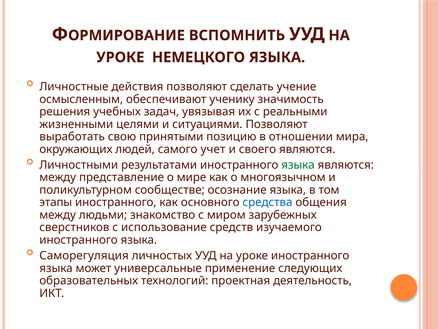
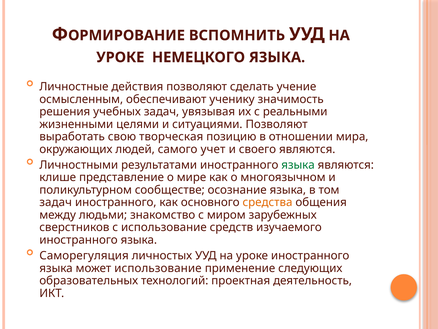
принятыми: принятыми -> творческая
между at (58, 177): между -> клише
этапы at (56, 202): этапы -> задач
средства colour: blue -> orange
может универсальные: универсальные -> использование
